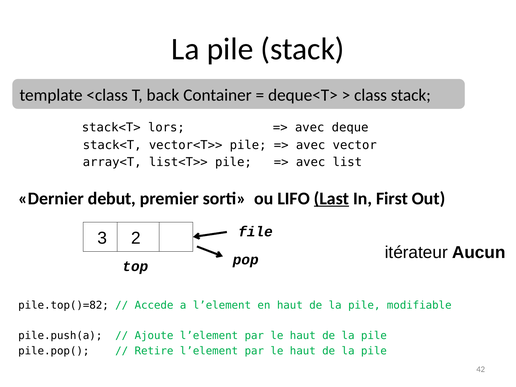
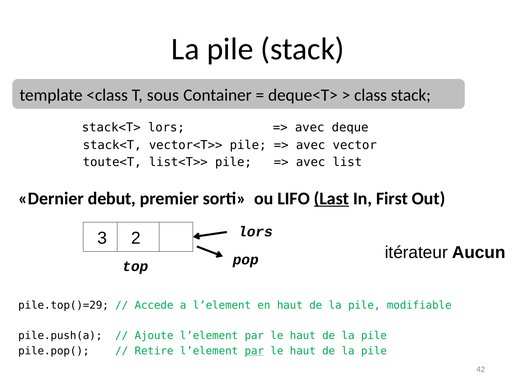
back: back -> sous
array<T: array<T -> toute<T
file at (255, 232): file -> lors
pile.top()=82: pile.top()=82 -> pile.top()=29
par at (254, 351) underline: none -> present
